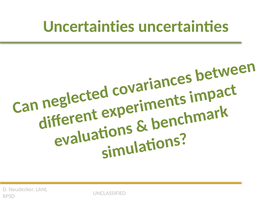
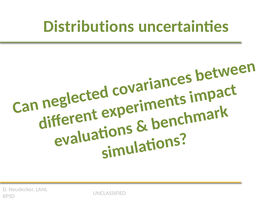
Uncertainties at (89, 26): Uncertainties -> Distributions
